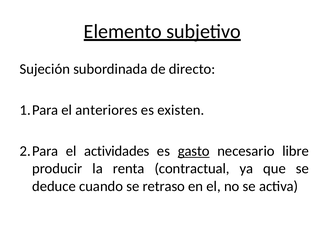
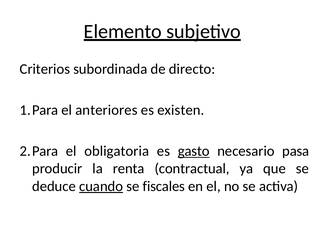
Sujeción: Sujeción -> Criterios
actividades: actividades -> obligatoria
libre: libre -> pasa
cuando underline: none -> present
retraso: retraso -> fiscales
